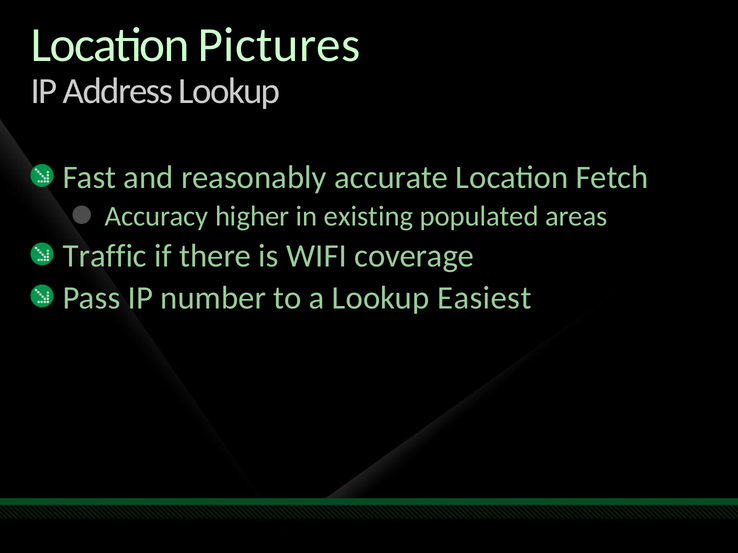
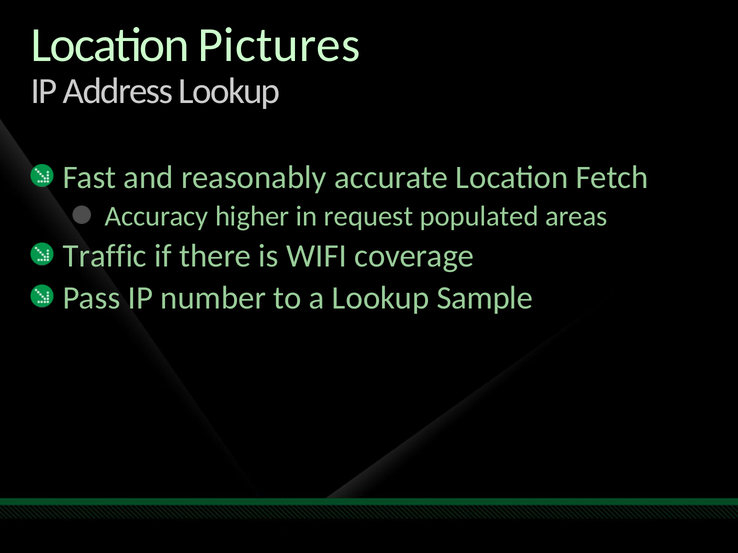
existing: existing -> request
Easiest: Easiest -> Sample
